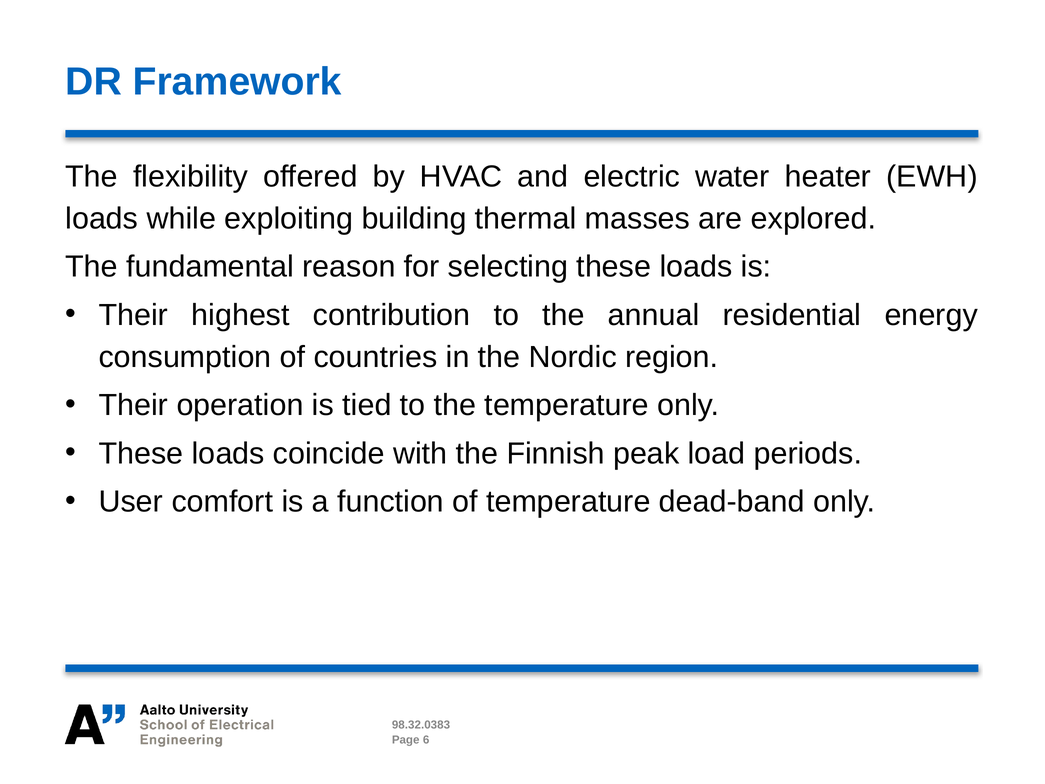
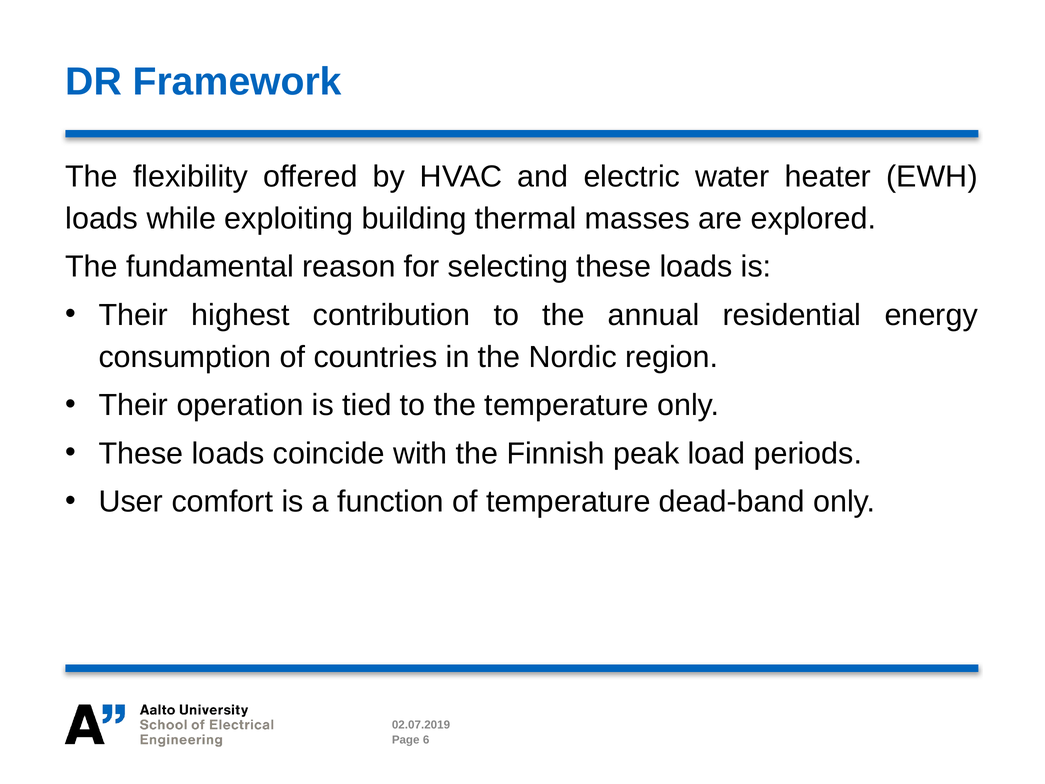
98.32.0383: 98.32.0383 -> 02.07.2019
